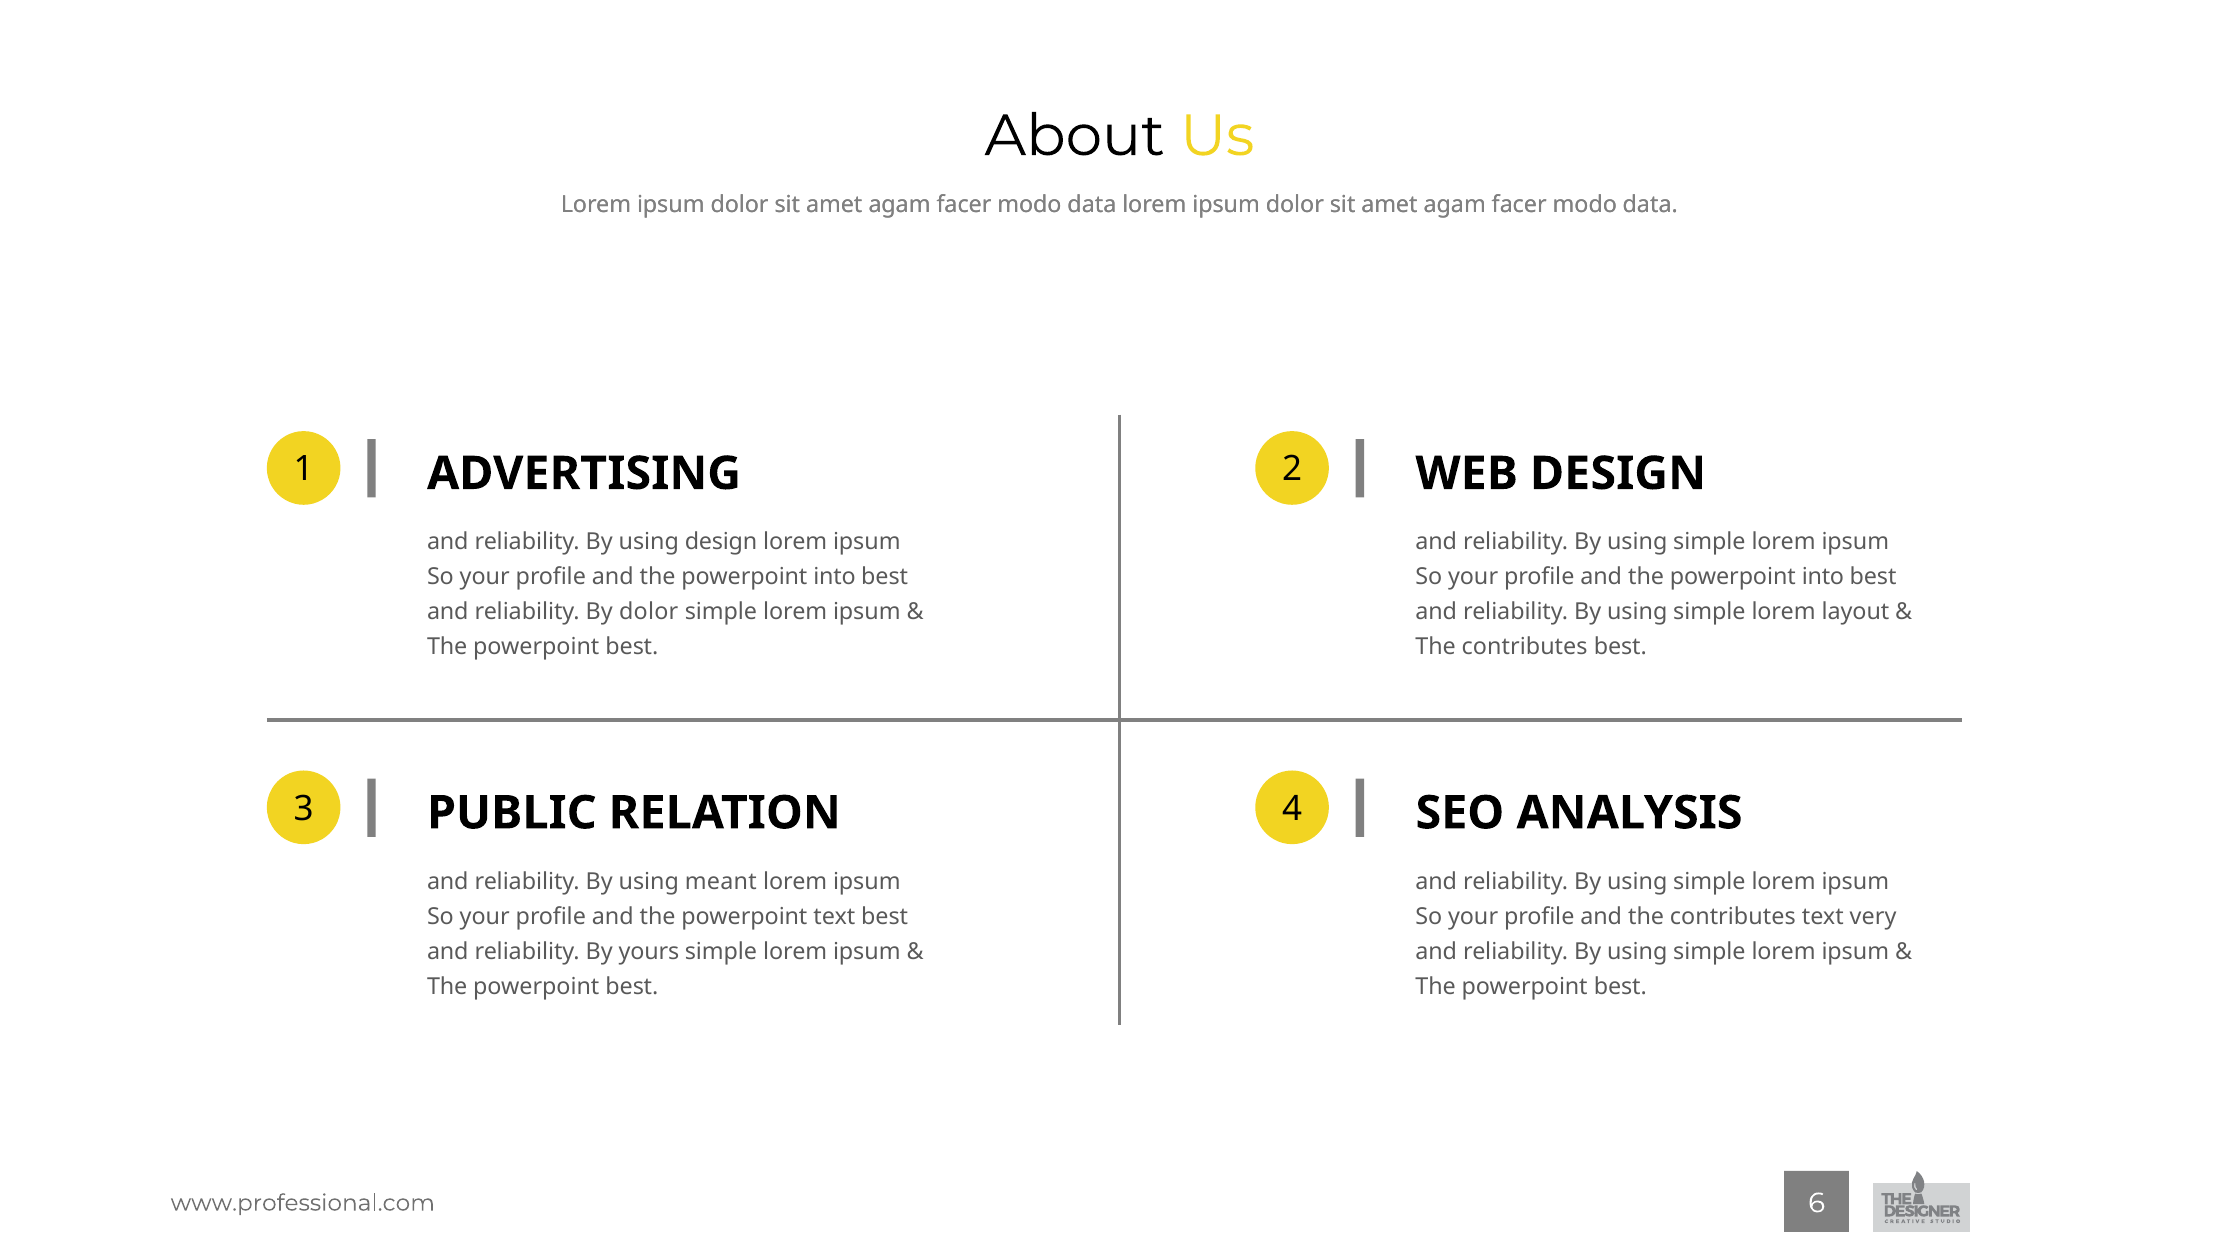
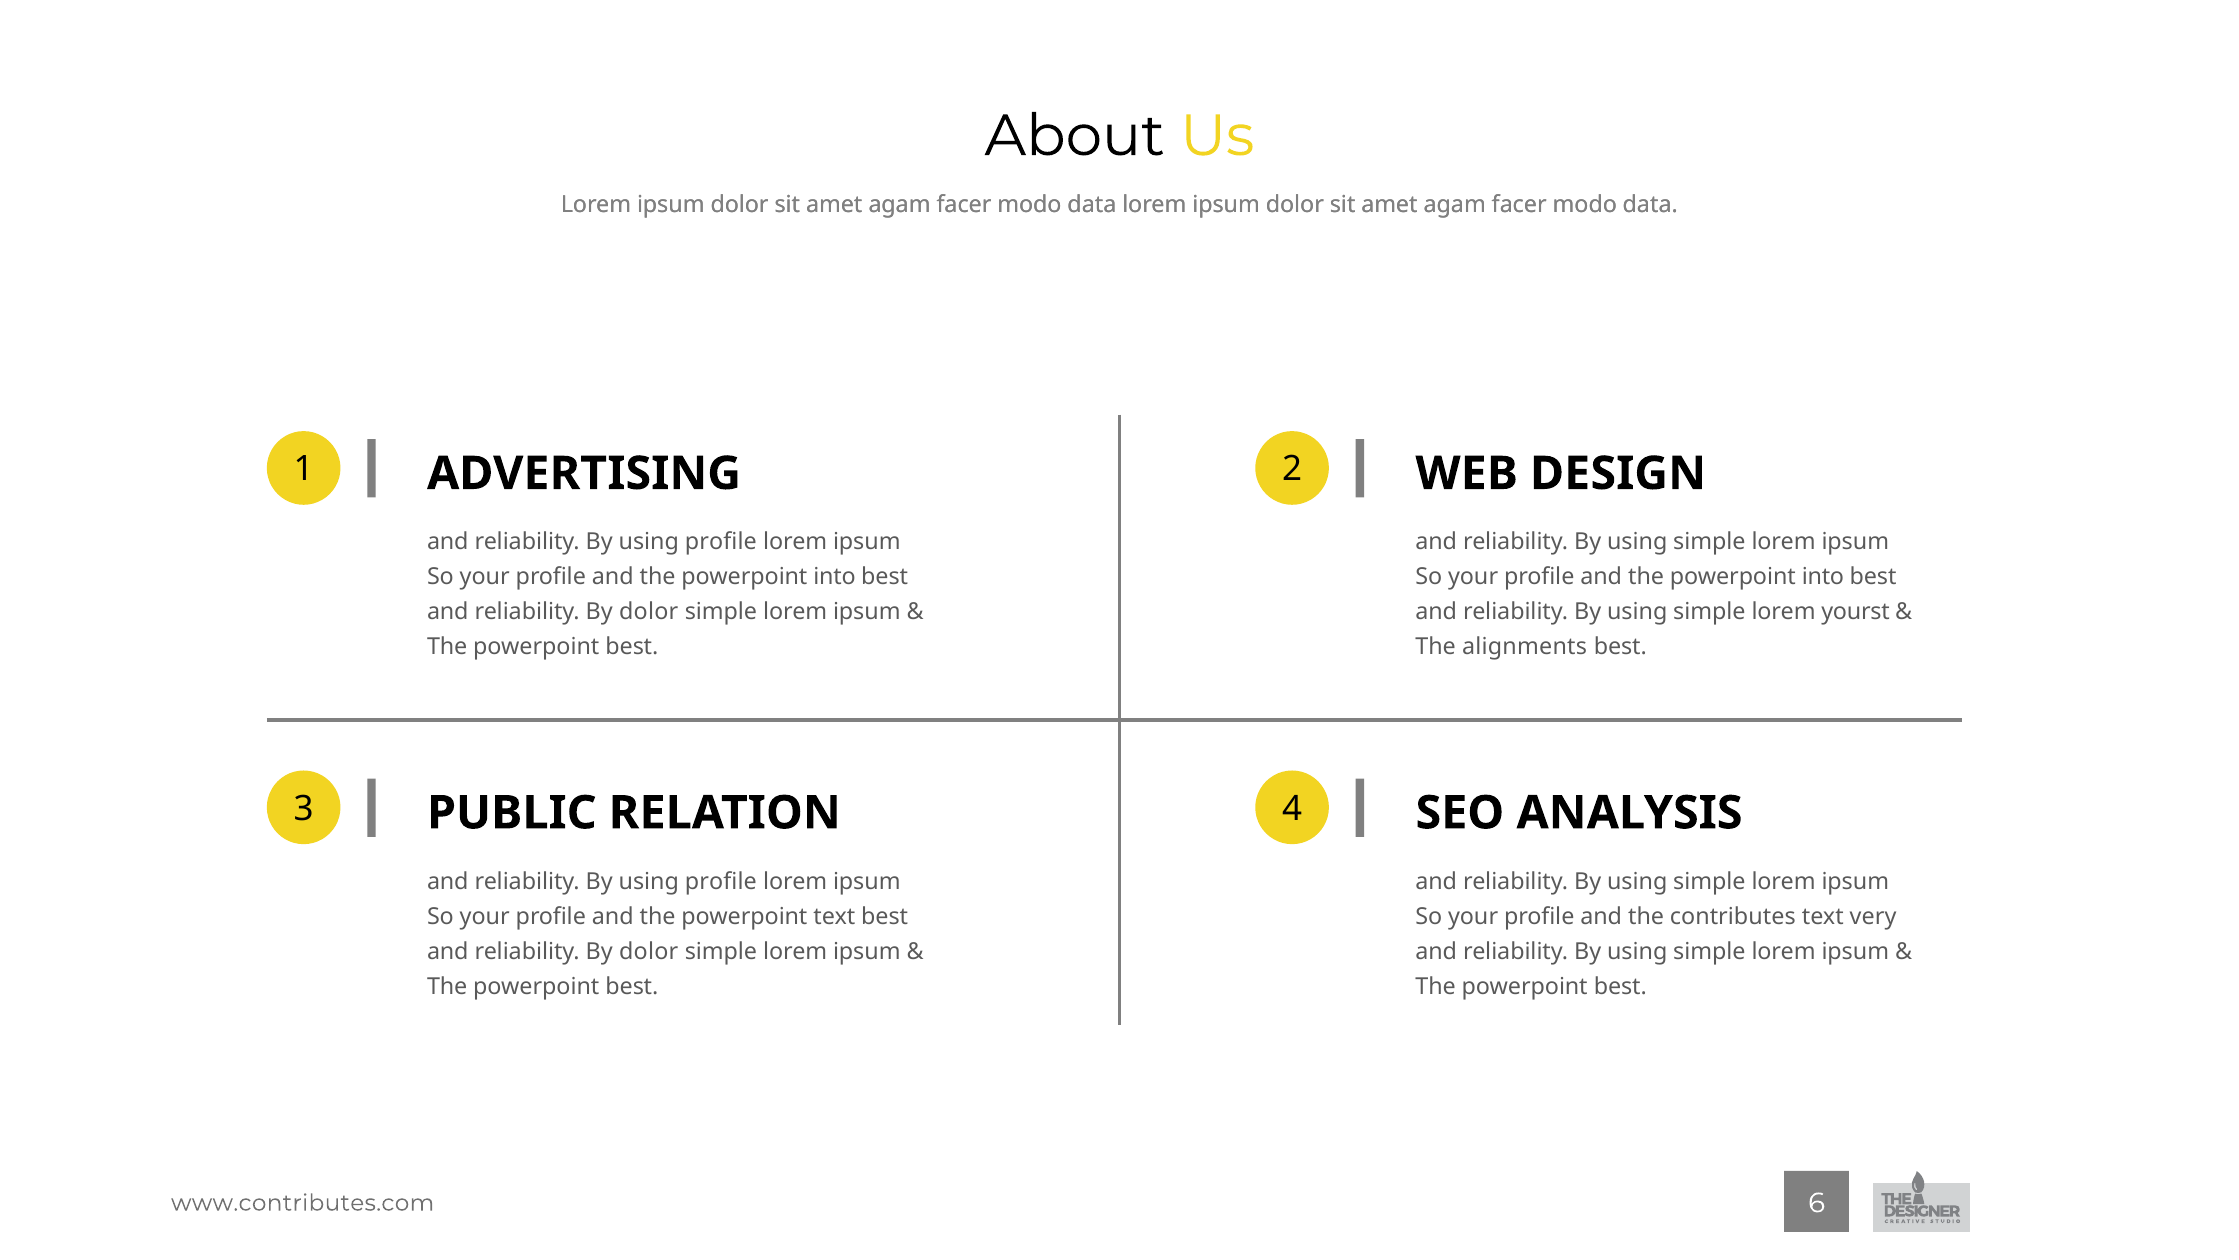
design at (721, 542): design -> profile
layout: layout -> yourst
contributes at (1525, 647): contributes -> alignments
meant at (721, 881): meant -> profile
yours at (649, 951): yours -> dolor
www.professional.com: www.professional.com -> www.contributes.com
